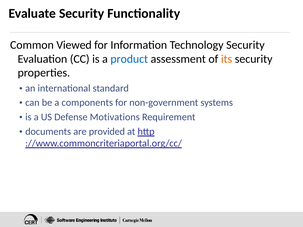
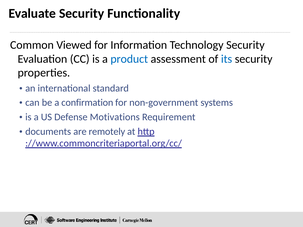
its colour: orange -> blue
components: components -> confirmation
provided: provided -> remotely
